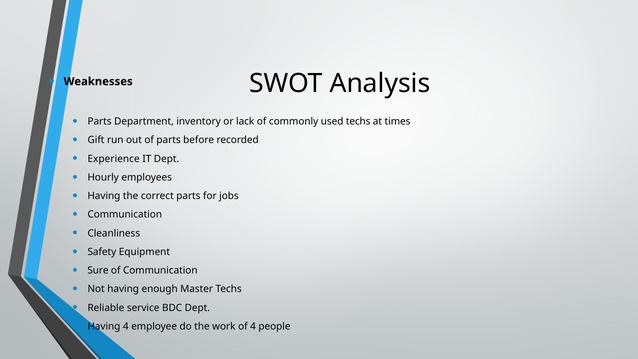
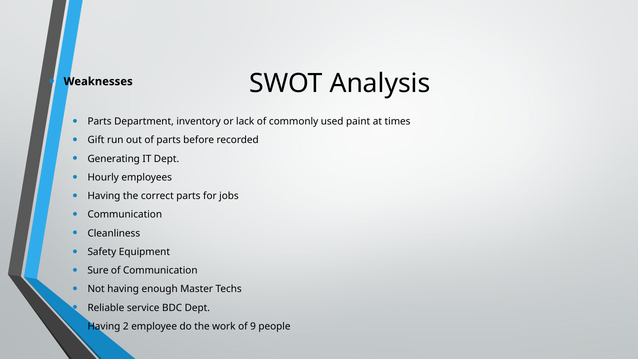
used techs: techs -> paint
Experience: Experience -> Generating
Having 4: 4 -> 2
of 4: 4 -> 9
